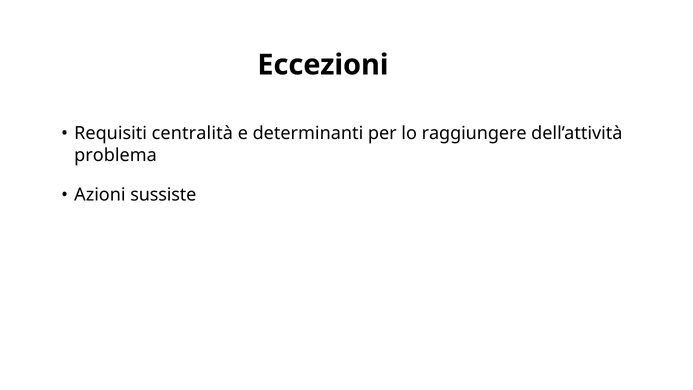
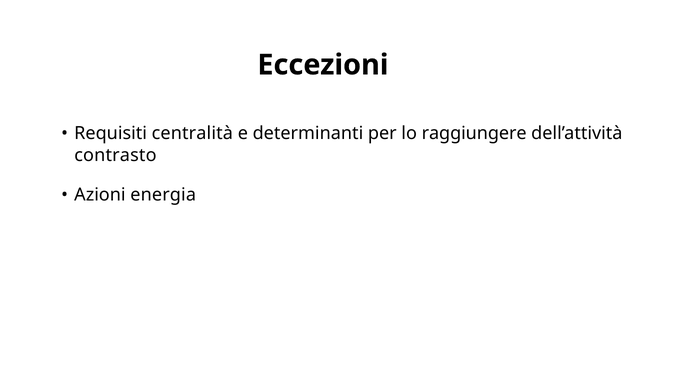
problema: problema -> contrasto
sussiste: sussiste -> energia
